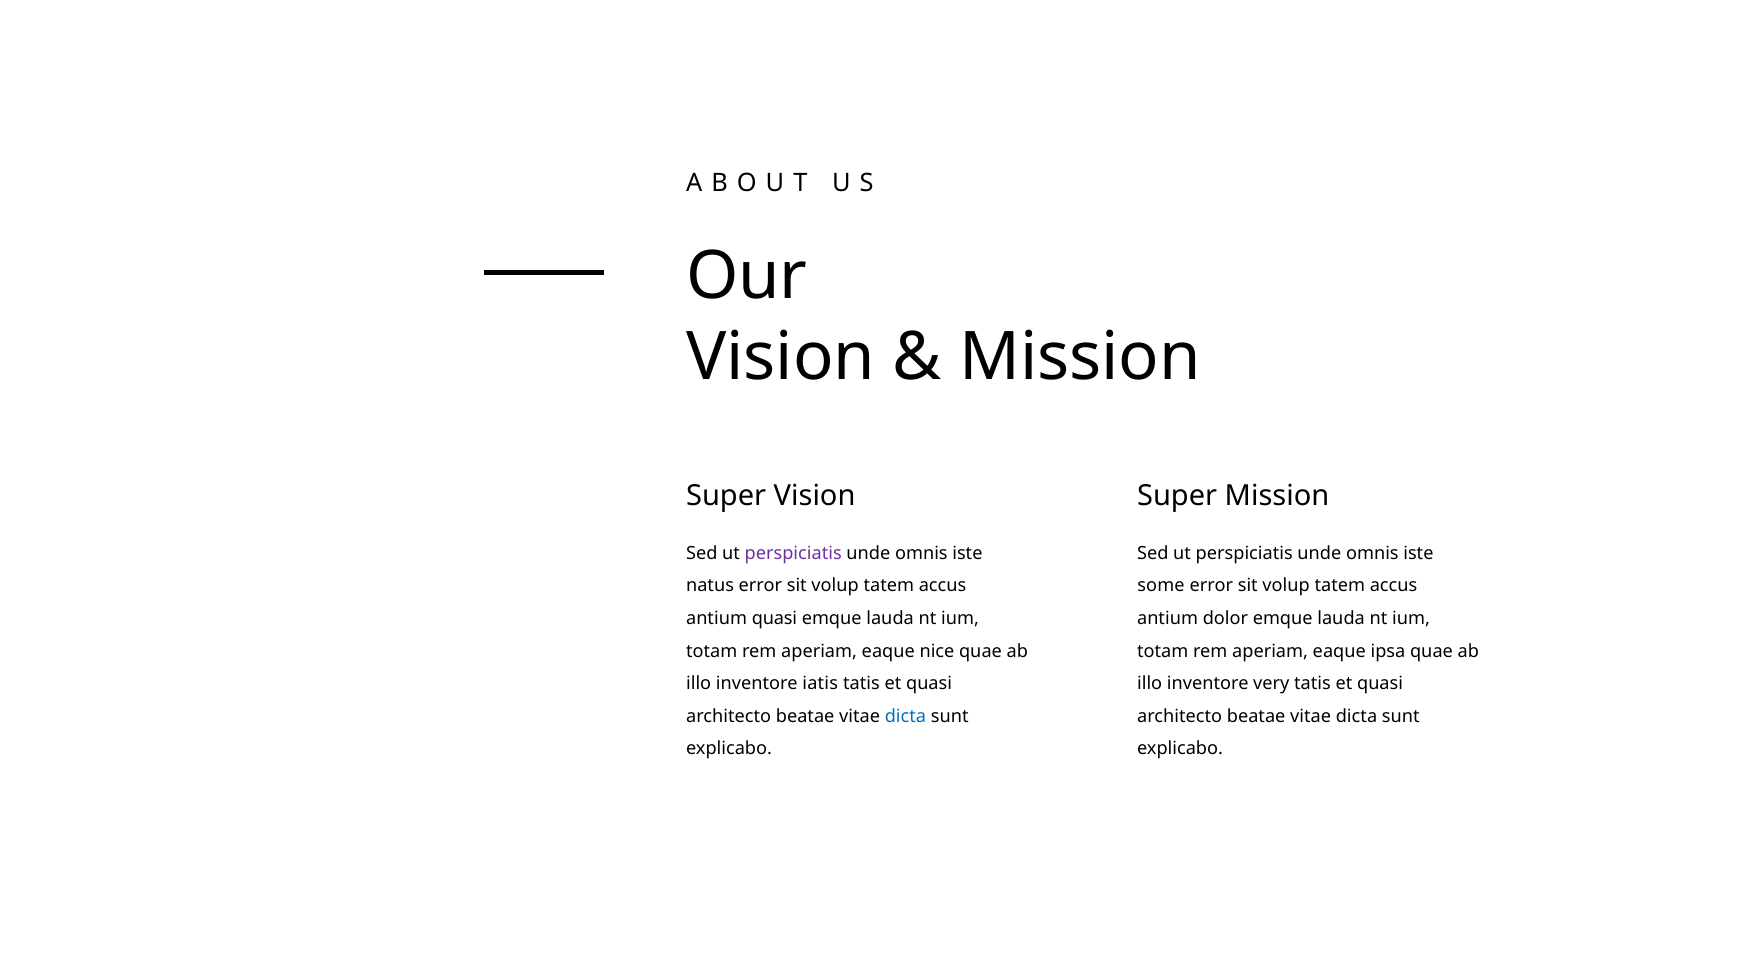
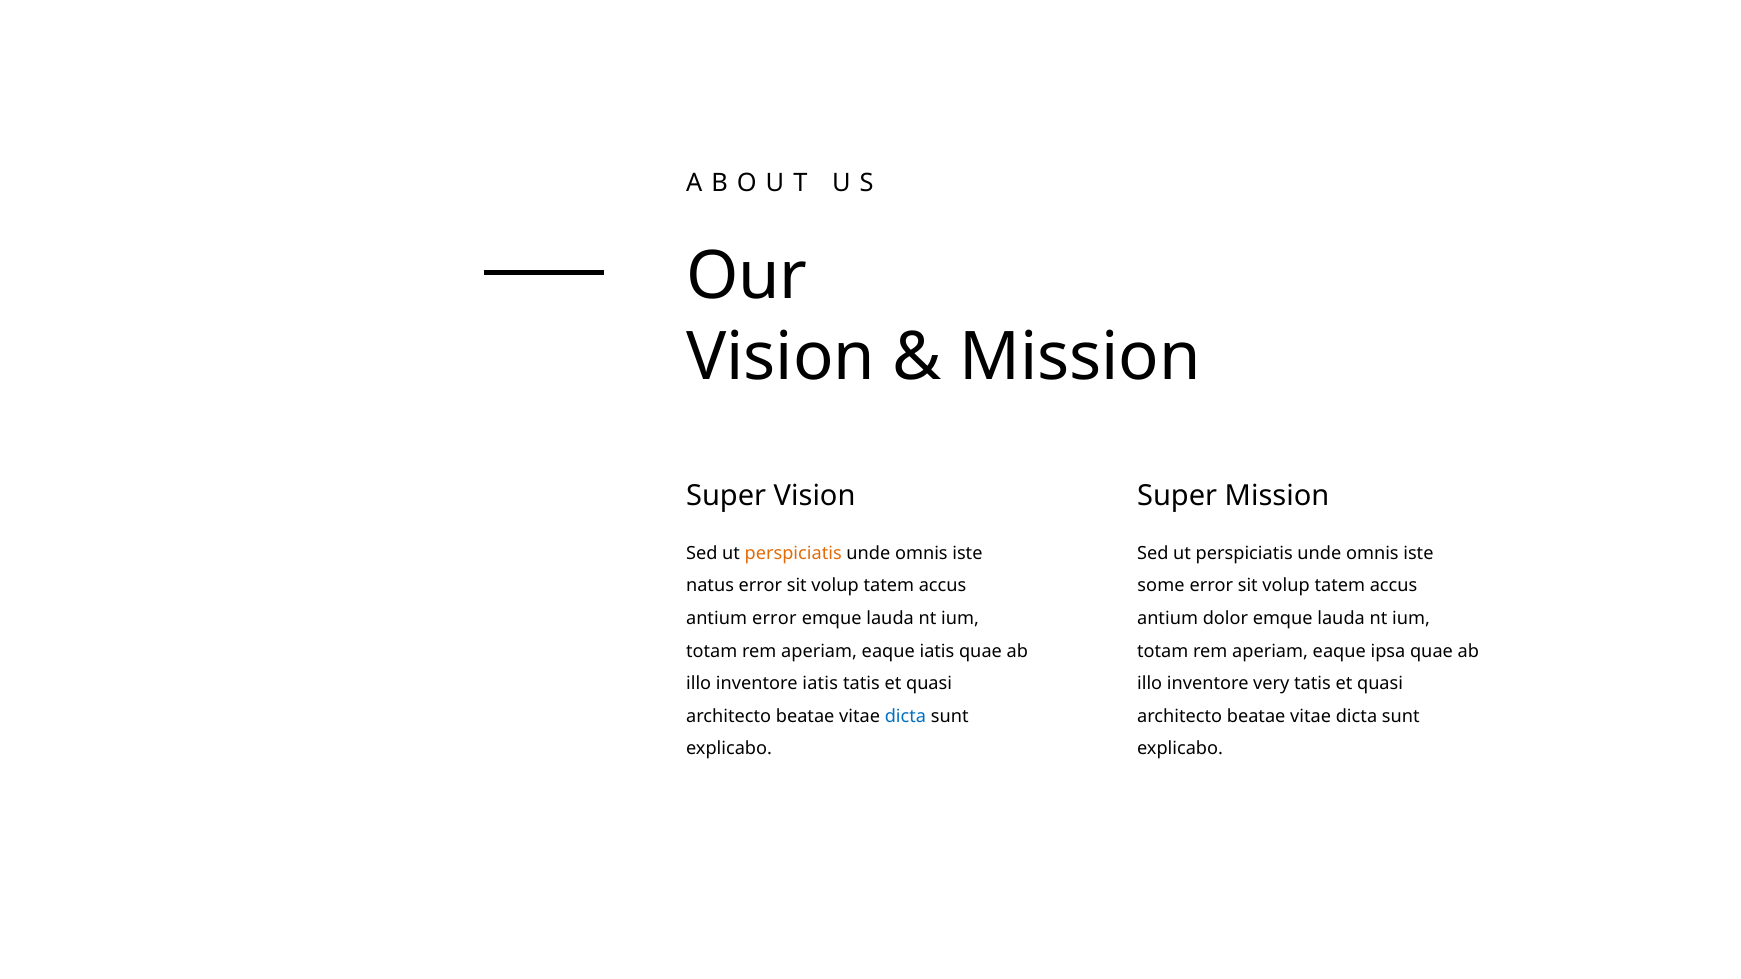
perspiciatis at (793, 553) colour: purple -> orange
antium quasi: quasi -> error
eaque nice: nice -> iatis
